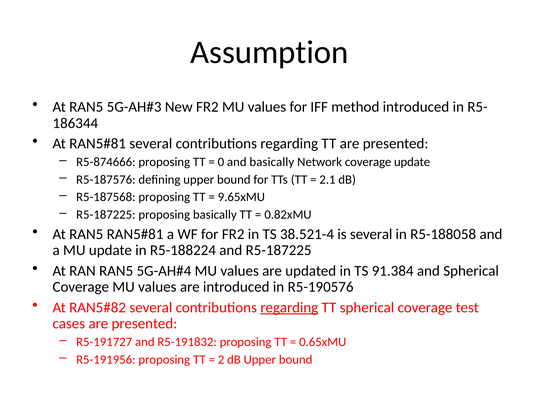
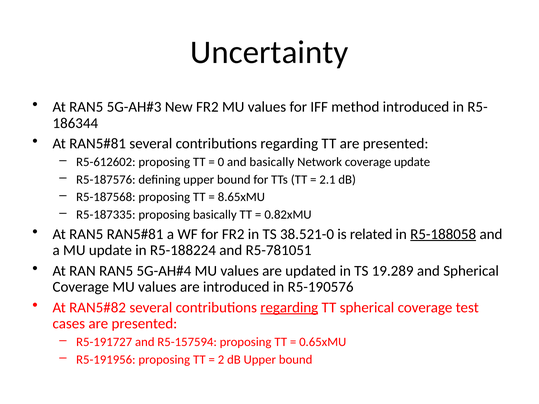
Assumption: Assumption -> Uncertainty
R5-874666: R5-874666 -> R5-612602
9.65xMU: 9.65xMU -> 8.65xMU
R5-187225 at (106, 215): R5-187225 -> R5-187335
38.521-4: 38.521-4 -> 38.521-0
is several: several -> related
R5-188058 underline: none -> present
and R5-187225: R5-187225 -> R5-781051
91.384: 91.384 -> 19.289
R5-191832: R5-191832 -> R5-157594
